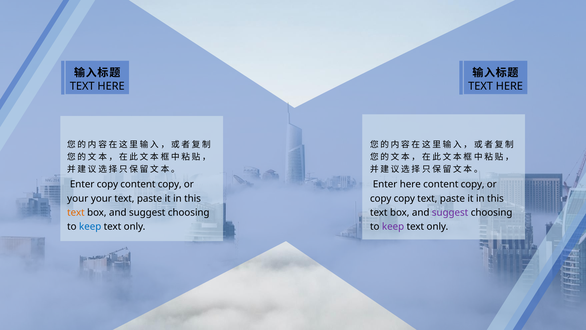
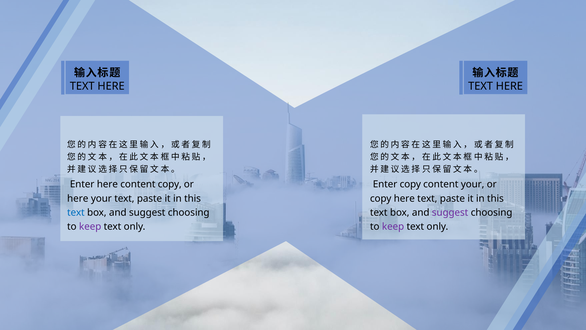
Enter copy: copy -> here
Enter here: here -> copy
copy at (473, 184): copy -> your
your at (78, 198): your -> here
copy copy: copy -> here
text at (76, 212) colour: orange -> blue
keep at (90, 226) colour: blue -> purple
